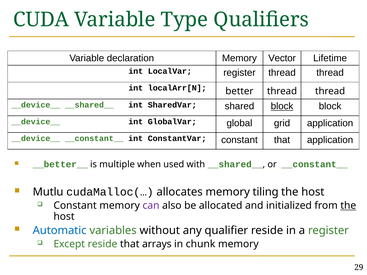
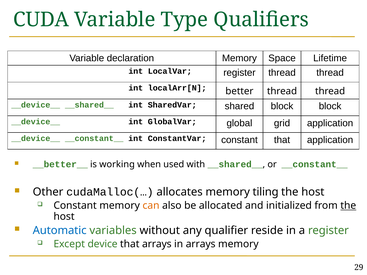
Vector: Vector -> Space
block at (282, 106) underline: present -> none
multiple: multiple -> working
Mutlu: Mutlu -> Other
can colour: purple -> orange
Except reside: reside -> device
in chunk: chunk -> arrays
